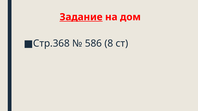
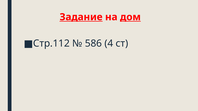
дом underline: none -> present
Стр.368: Стр.368 -> Стр.112
8: 8 -> 4
